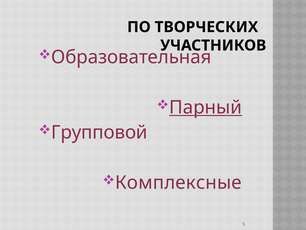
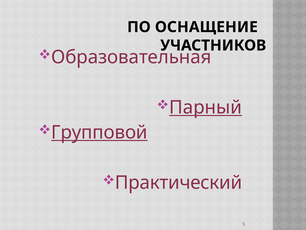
ТВОРЧЕСКИХ: ТВОРЧЕСКИХ -> ОСНАЩЕНИЕ
Групповой underline: none -> present
Комплексные: Комплексные -> Практический
